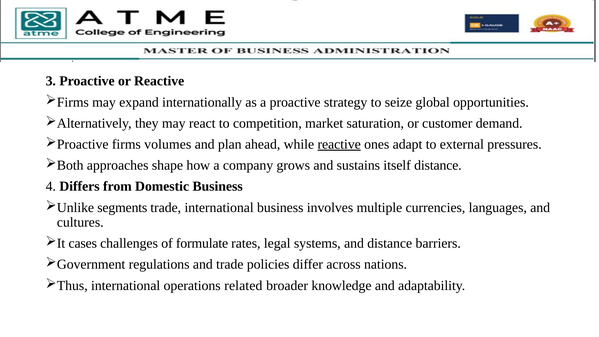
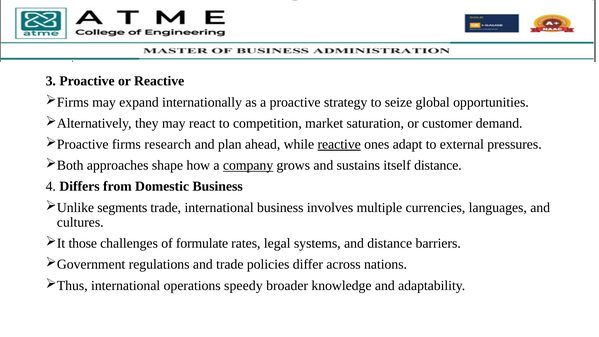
volumes: volumes -> research
company underline: none -> present
cases: cases -> those
related: related -> speedy
